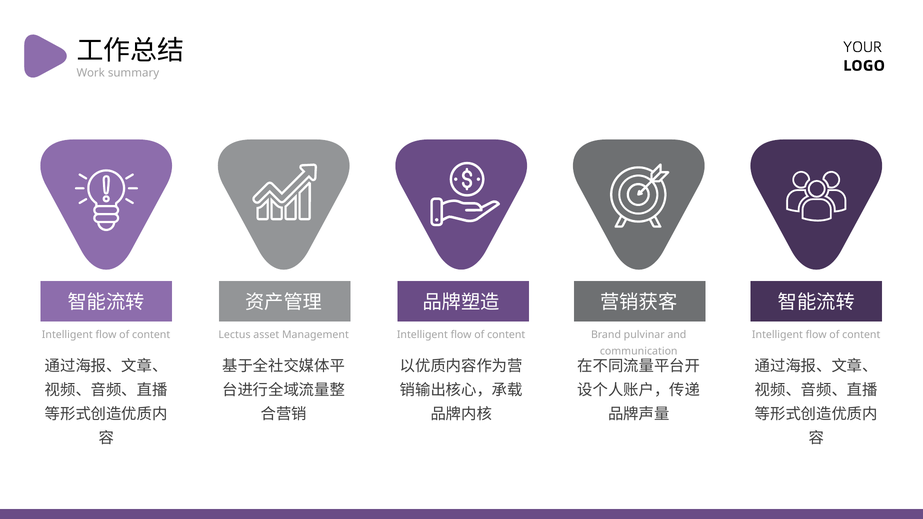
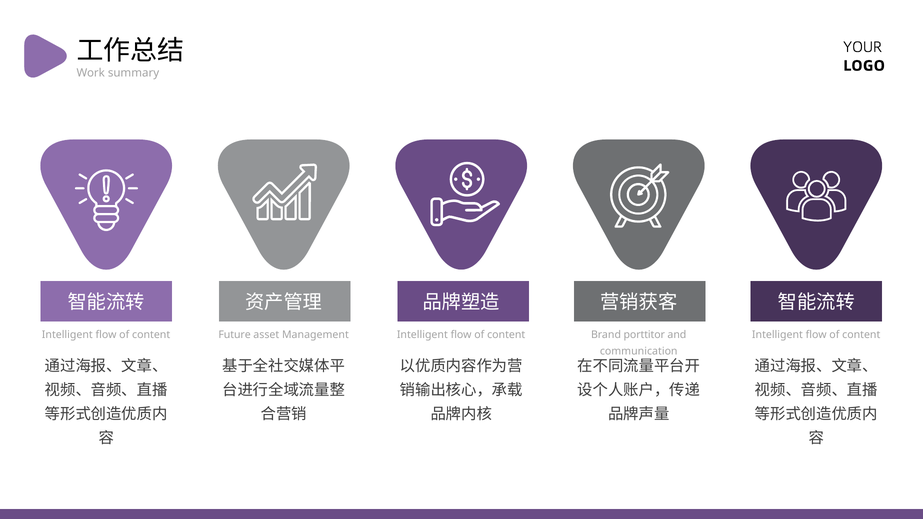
Lectus: Lectus -> Future
pulvinar: pulvinar -> porttitor
